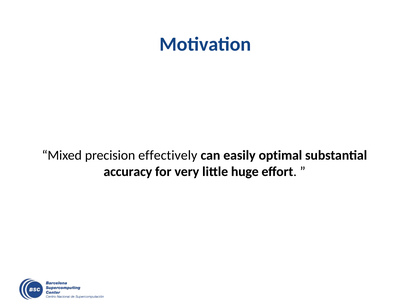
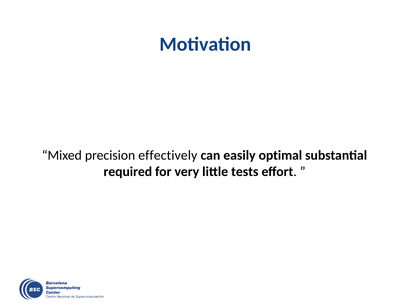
accuracy: accuracy -> required
huge: huge -> tests
